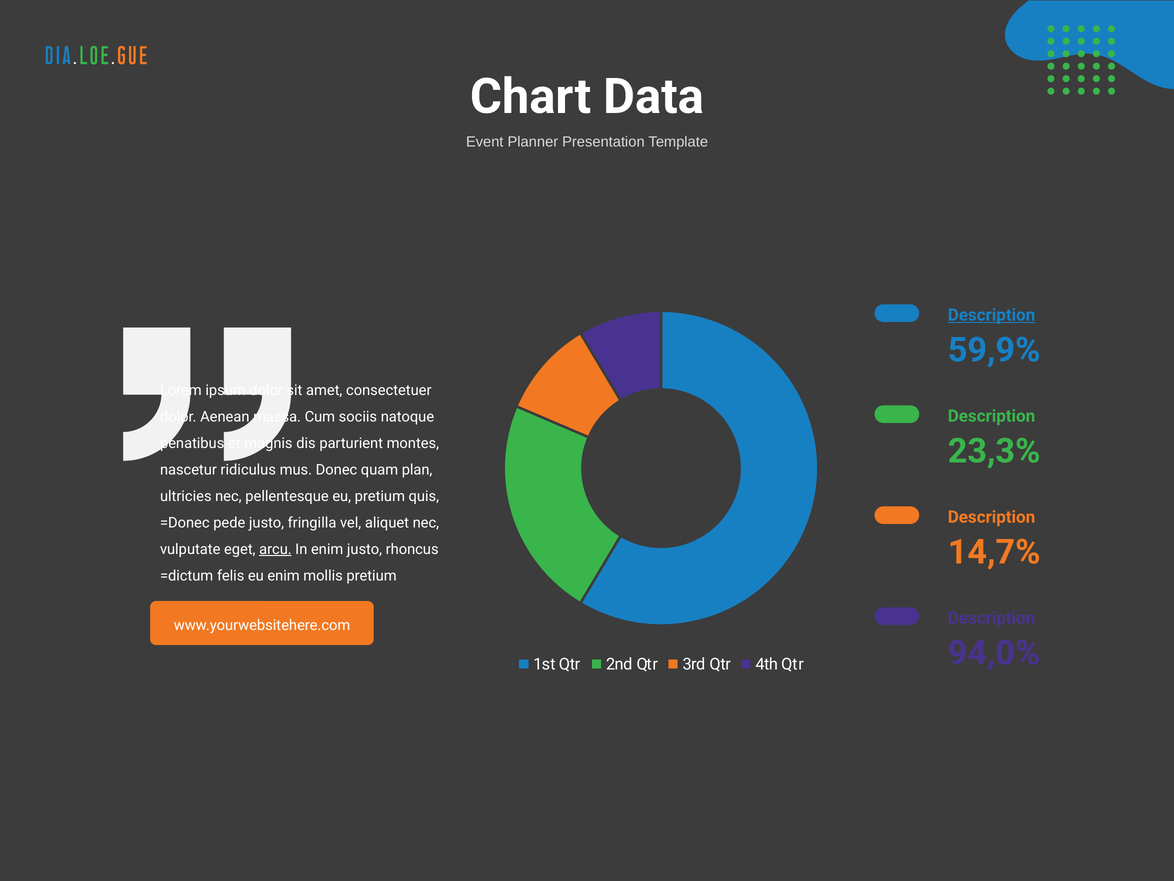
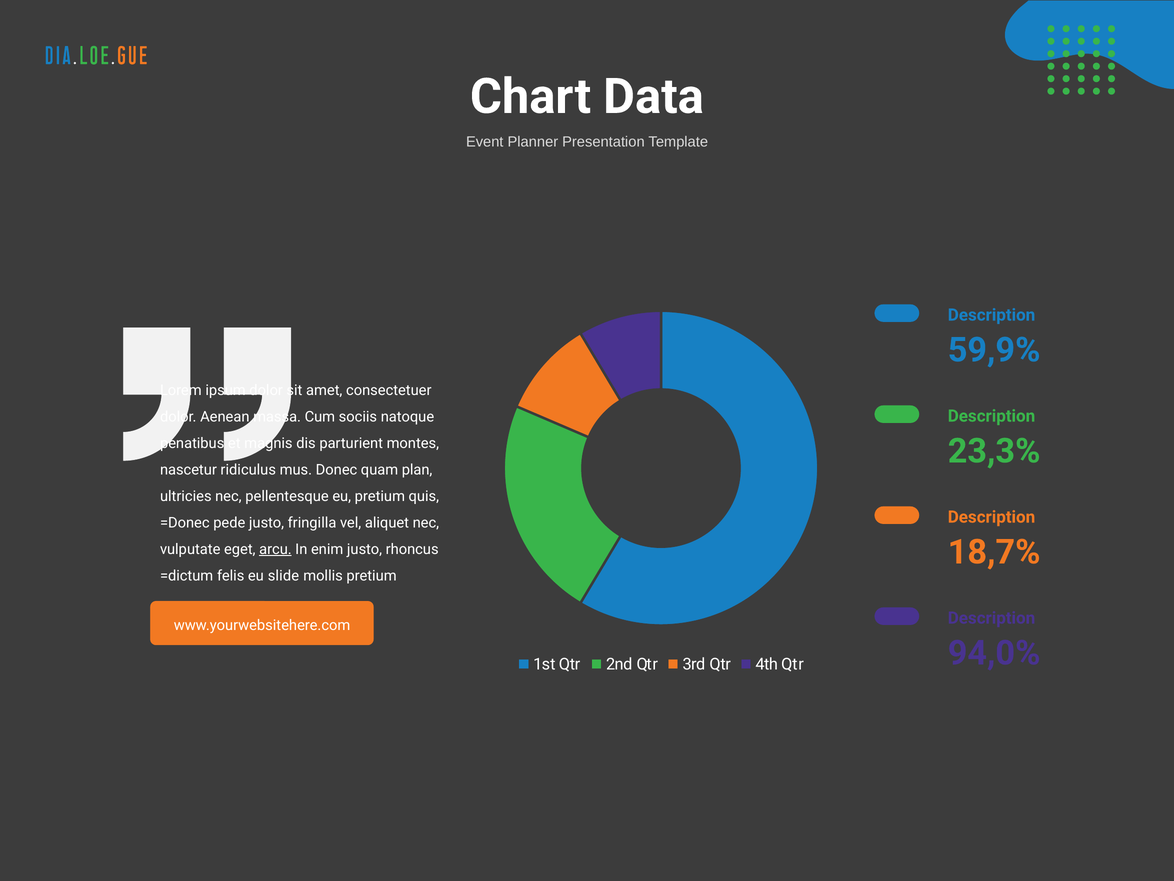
Description at (992, 315) underline: present -> none
14,7%: 14,7% -> 18,7%
eu enim: enim -> slide
